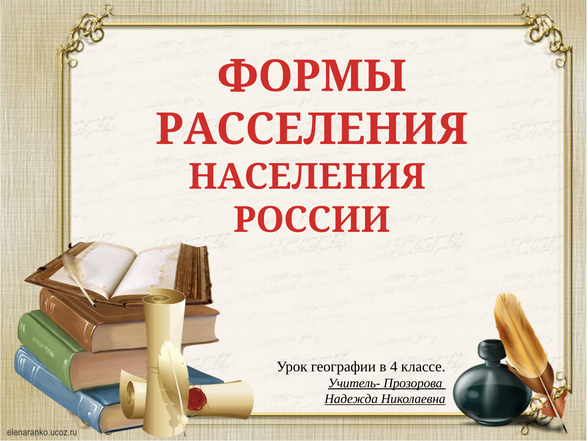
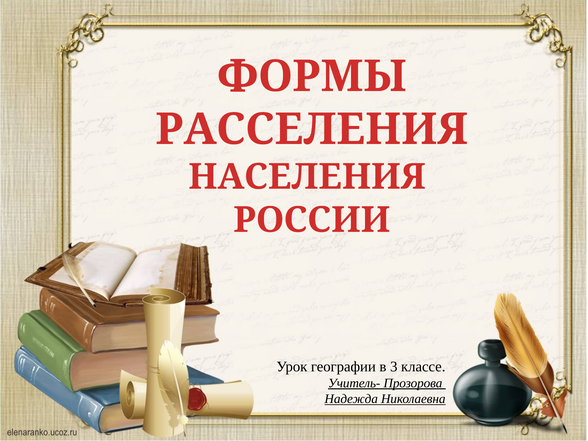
4: 4 -> 3
